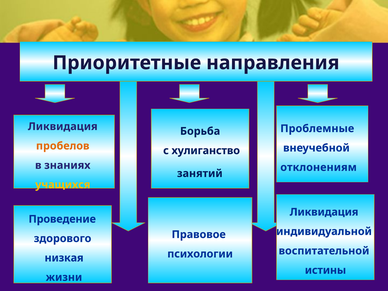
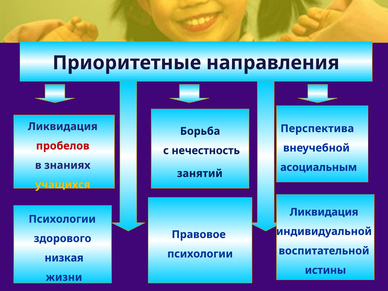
Проблемные: Проблемные -> Перспектива
пробелов colour: orange -> red
хулиганство: хулиганство -> нечестность
отклонениям: отклонениям -> асоциальным
Проведение at (62, 219): Проведение -> Психологии
